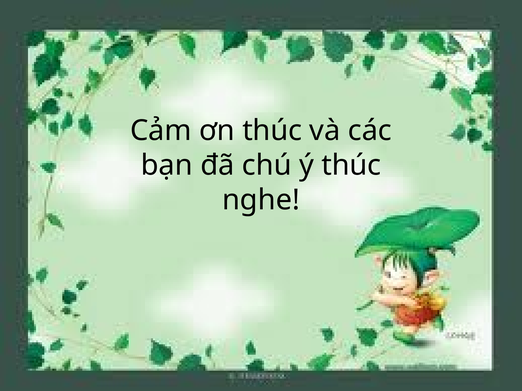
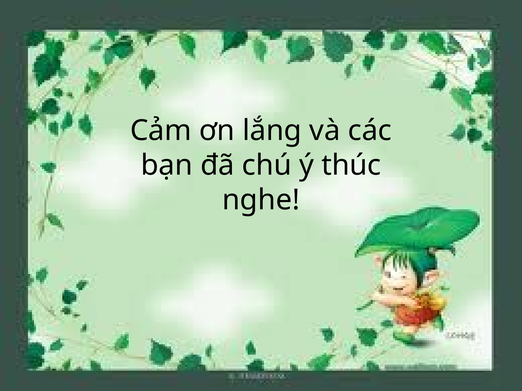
ơn thúc: thúc -> lắng
